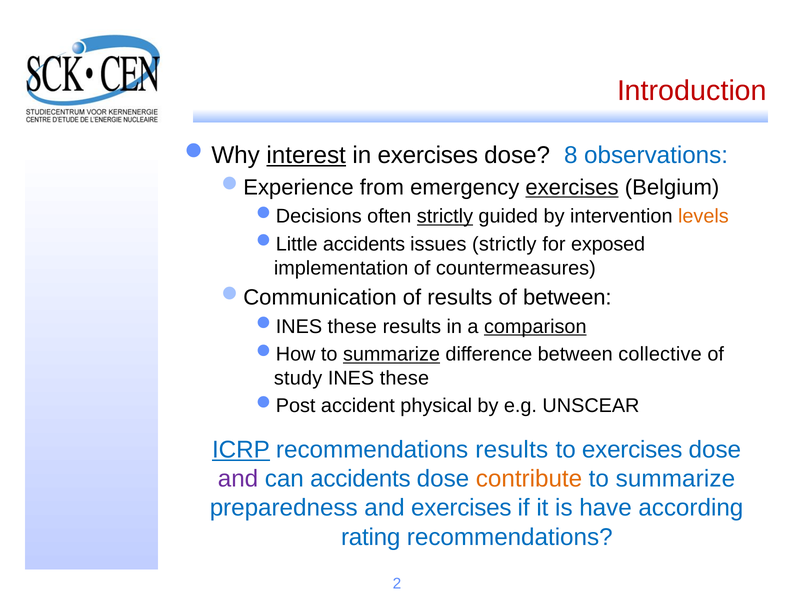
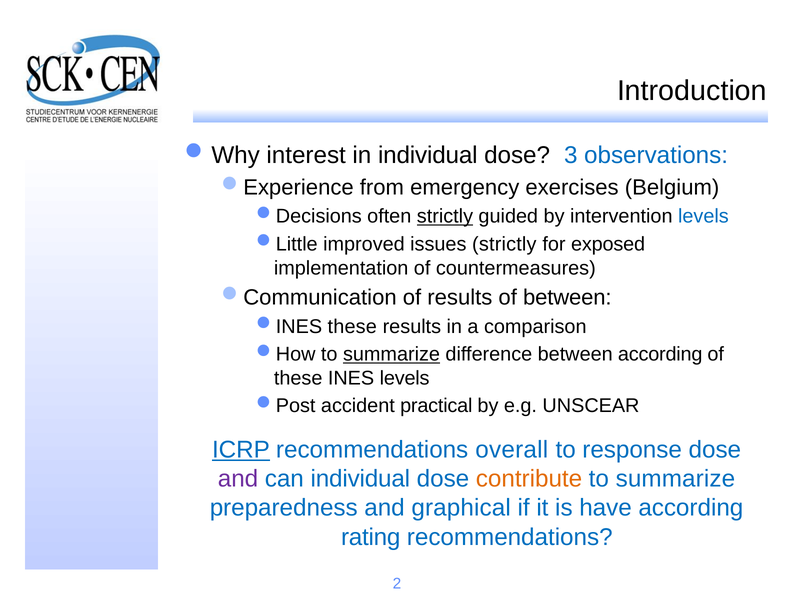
Introduction colour: red -> black
interest underline: present -> none
in exercises: exercises -> individual
8: 8 -> 3
exercises at (572, 188) underline: present -> none
levels at (703, 217) colour: orange -> blue
accidents at (364, 244): accidents -> improved
comparison underline: present -> none
between collective: collective -> according
study at (298, 378): study -> these
INES these: these -> levels
physical: physical -> practical
recommendations results: results -> overall
to exercises: exercises -> response
can accidents: accidents -> individual
and exercises: exercises -> graphical
